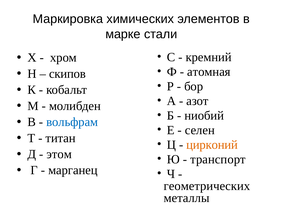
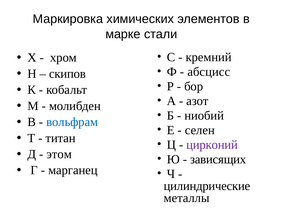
атомная: атомная -> абсцисс
цирконий colour: orange -> purple
транспорт: транспорт -> зависящих
геометрических: геометрических -> цилиндрические
